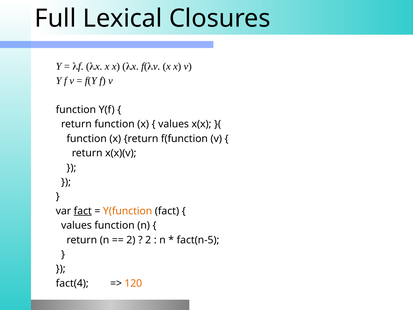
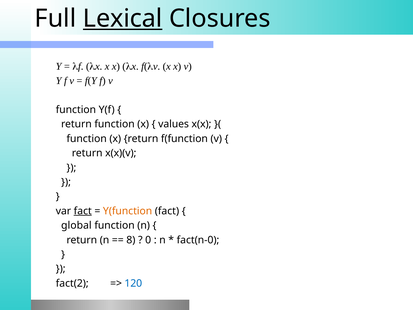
Lexical underline: none -> present
values at (76, 225): values -> global
2 at (131, 240): 2 -> 8
2 at (148, 240): 2 -> 0
fact(n-5: fact(n-5 -> fact(n-0
fact(4: fact(4 -> fact(2
120 colour: orange -> blue
